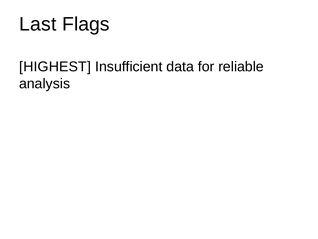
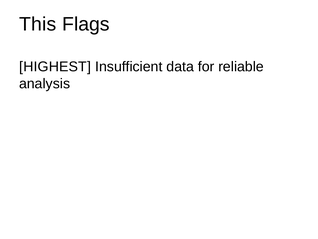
Last: Last -> This
